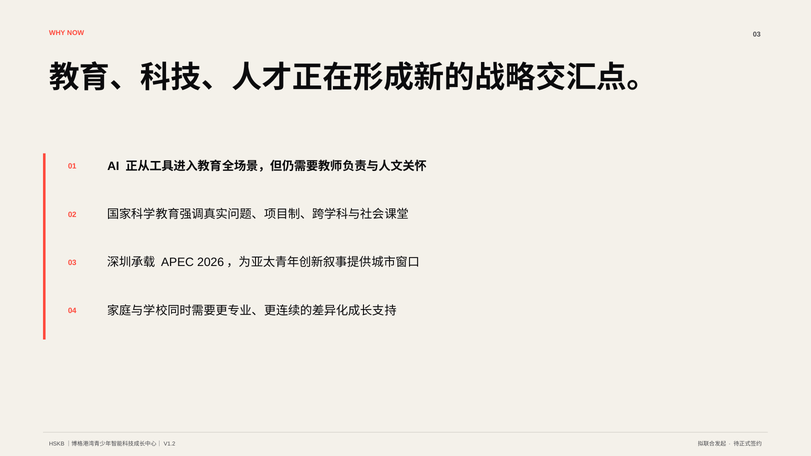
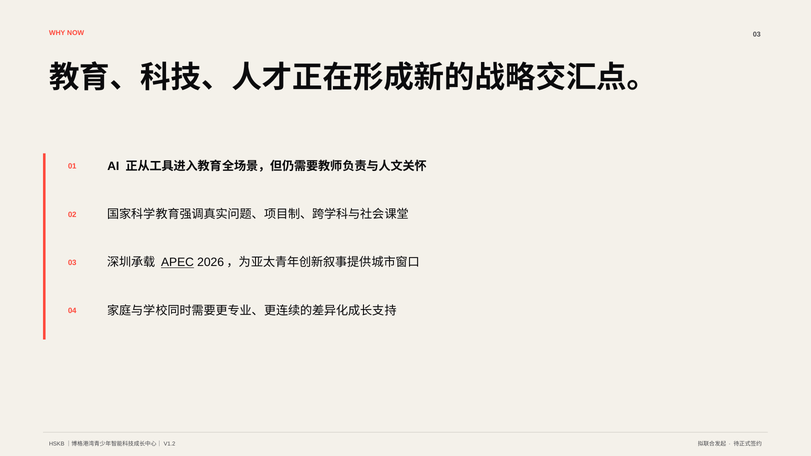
APEC underline: none -> present
